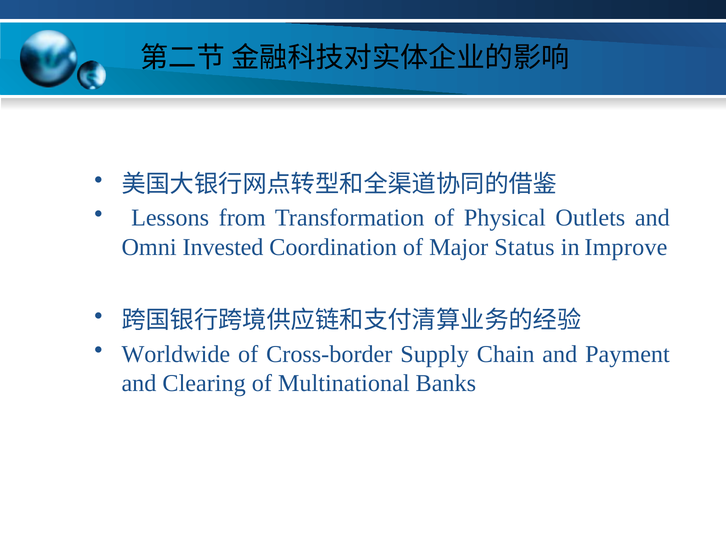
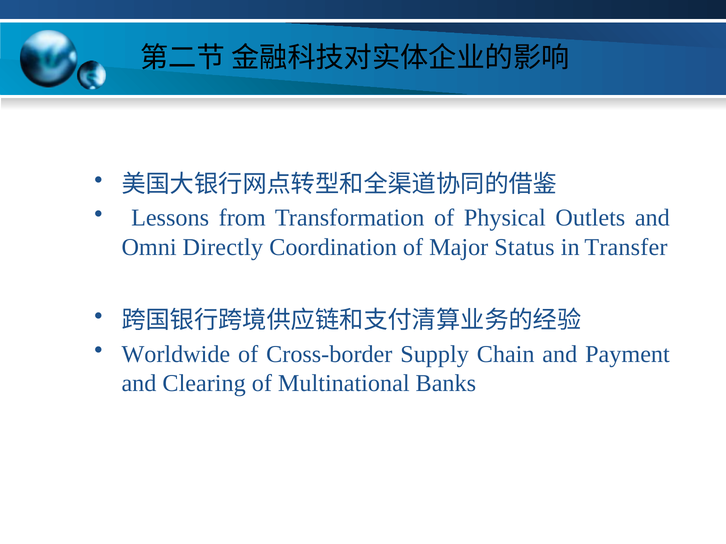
Invested: Invested -> Directly
Improve: Improve -> Transfer
